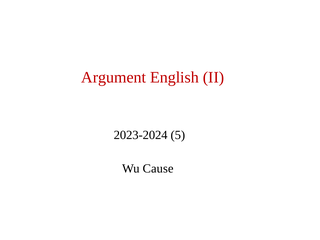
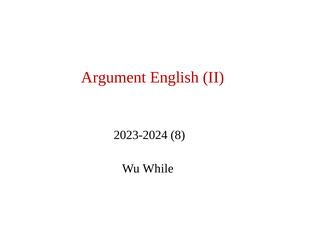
5: 5 -> 8
Cause: Cause -> While
